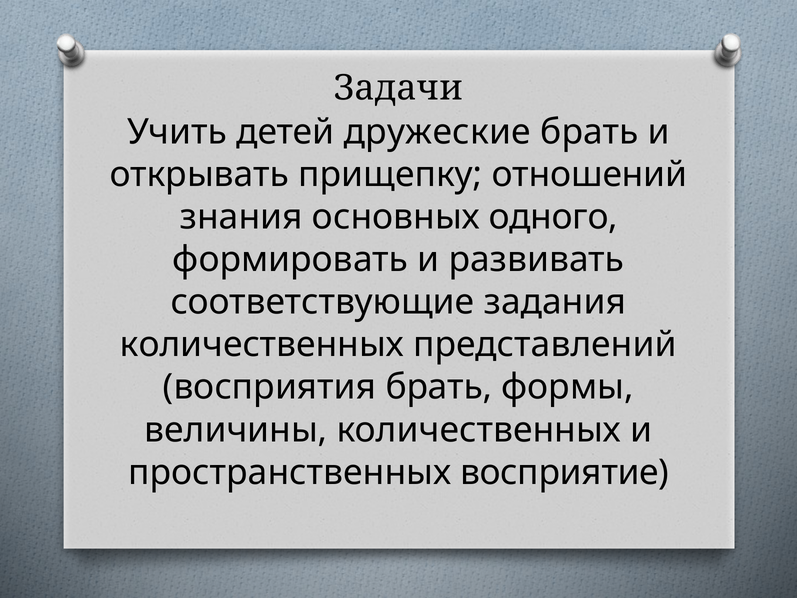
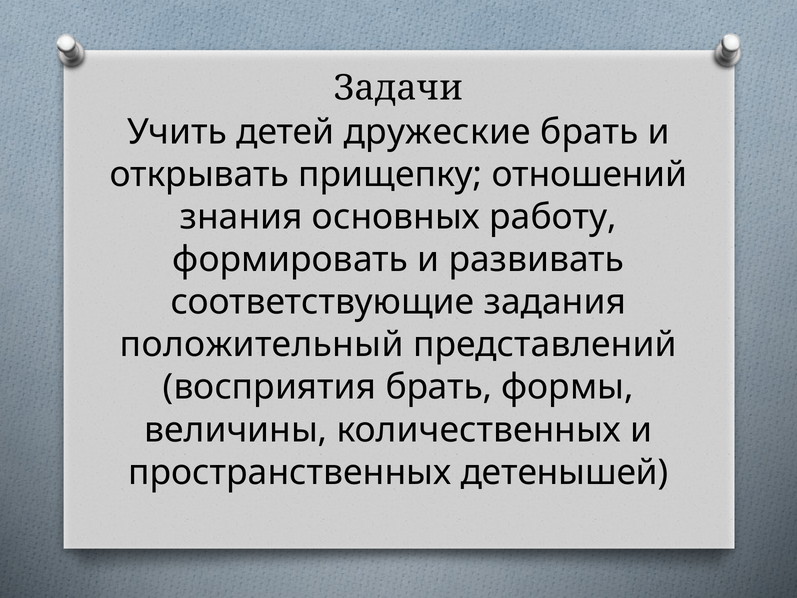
одного: одного -> работу
количественных at (262, 345): количественных -> положительный
восприятие: восприятие -> детенышей
